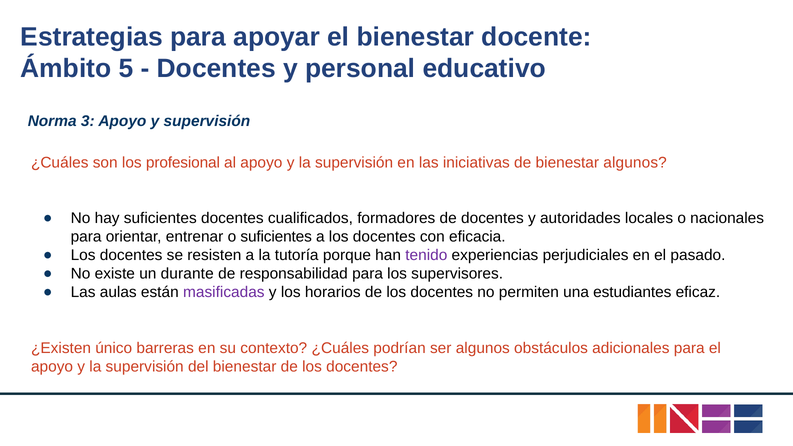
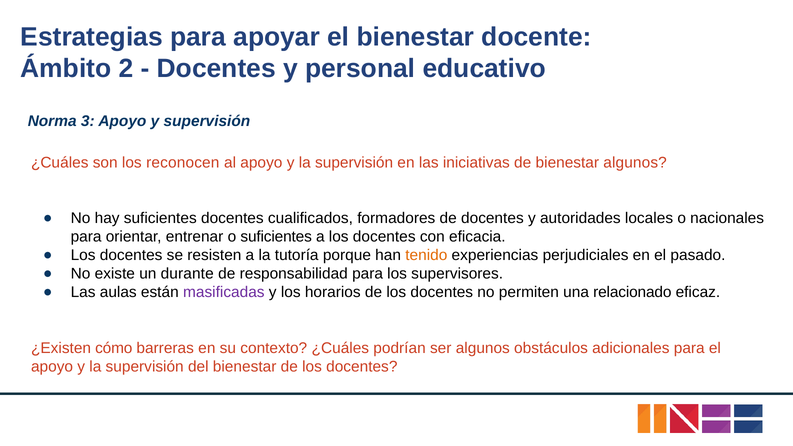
5: 5 -> 2
profesional: profesional -> reconocen
tenido colour: purple -> orange
estudiantes: estudiantes -> relacionado
único: único -> cómo
